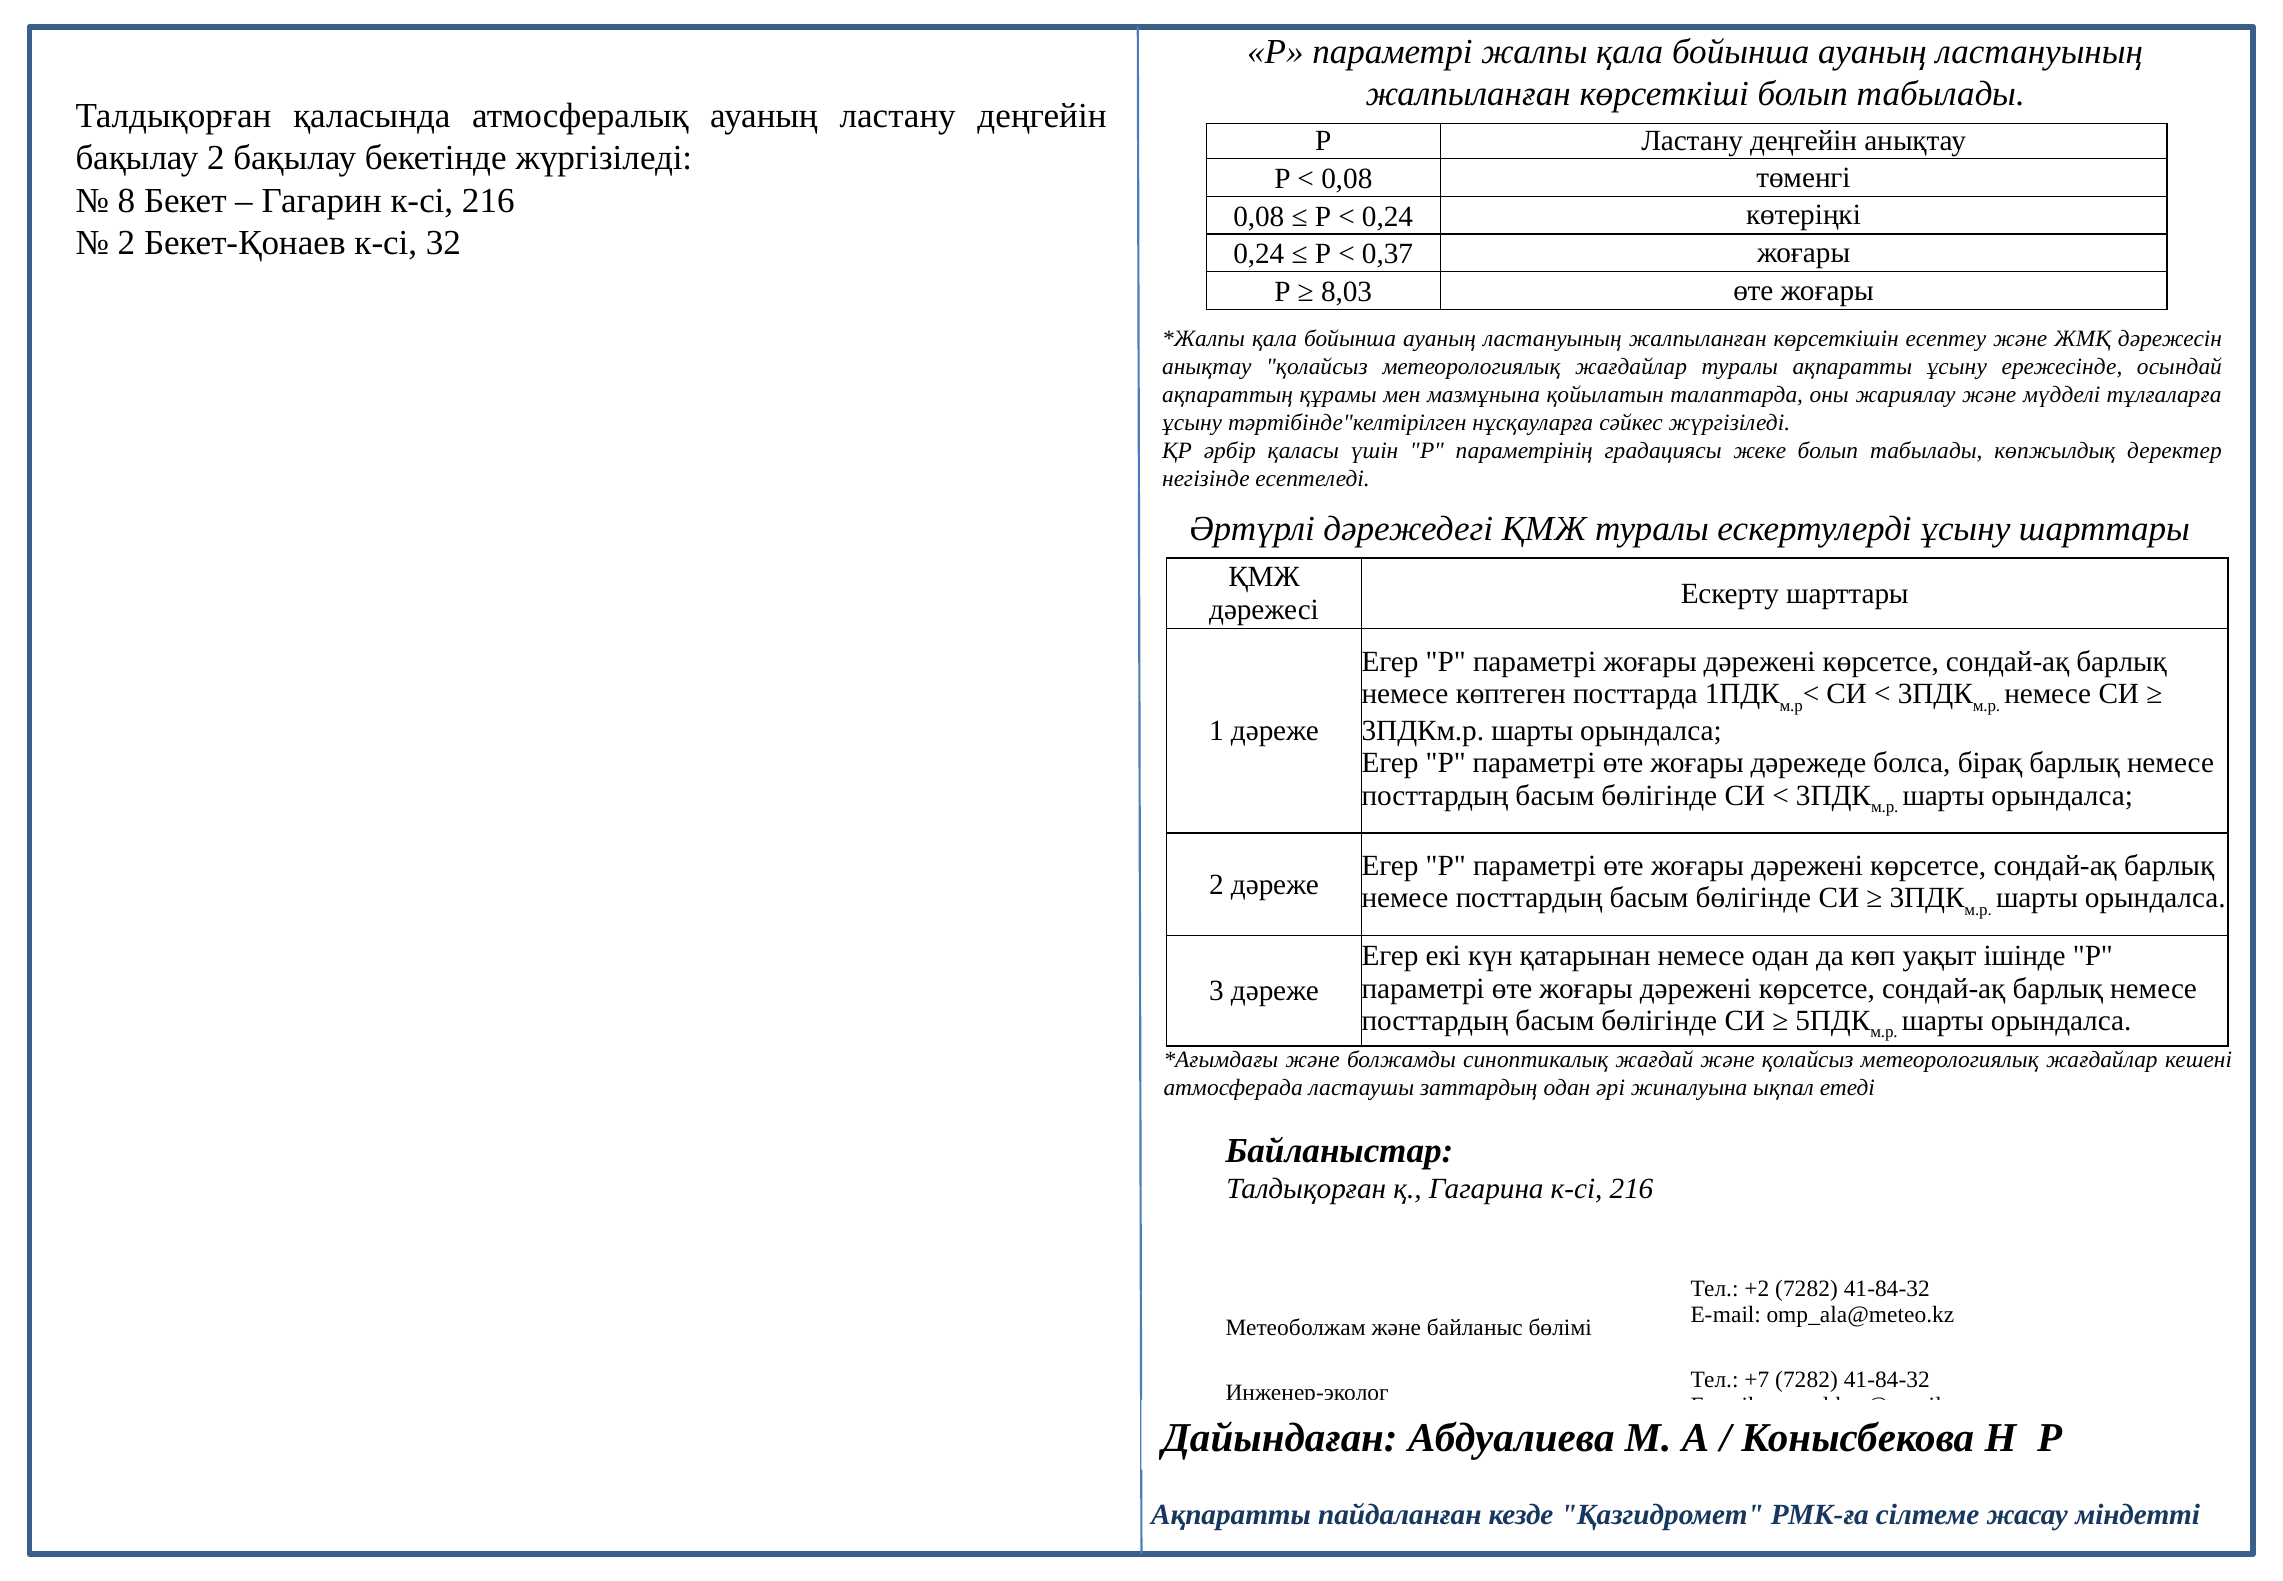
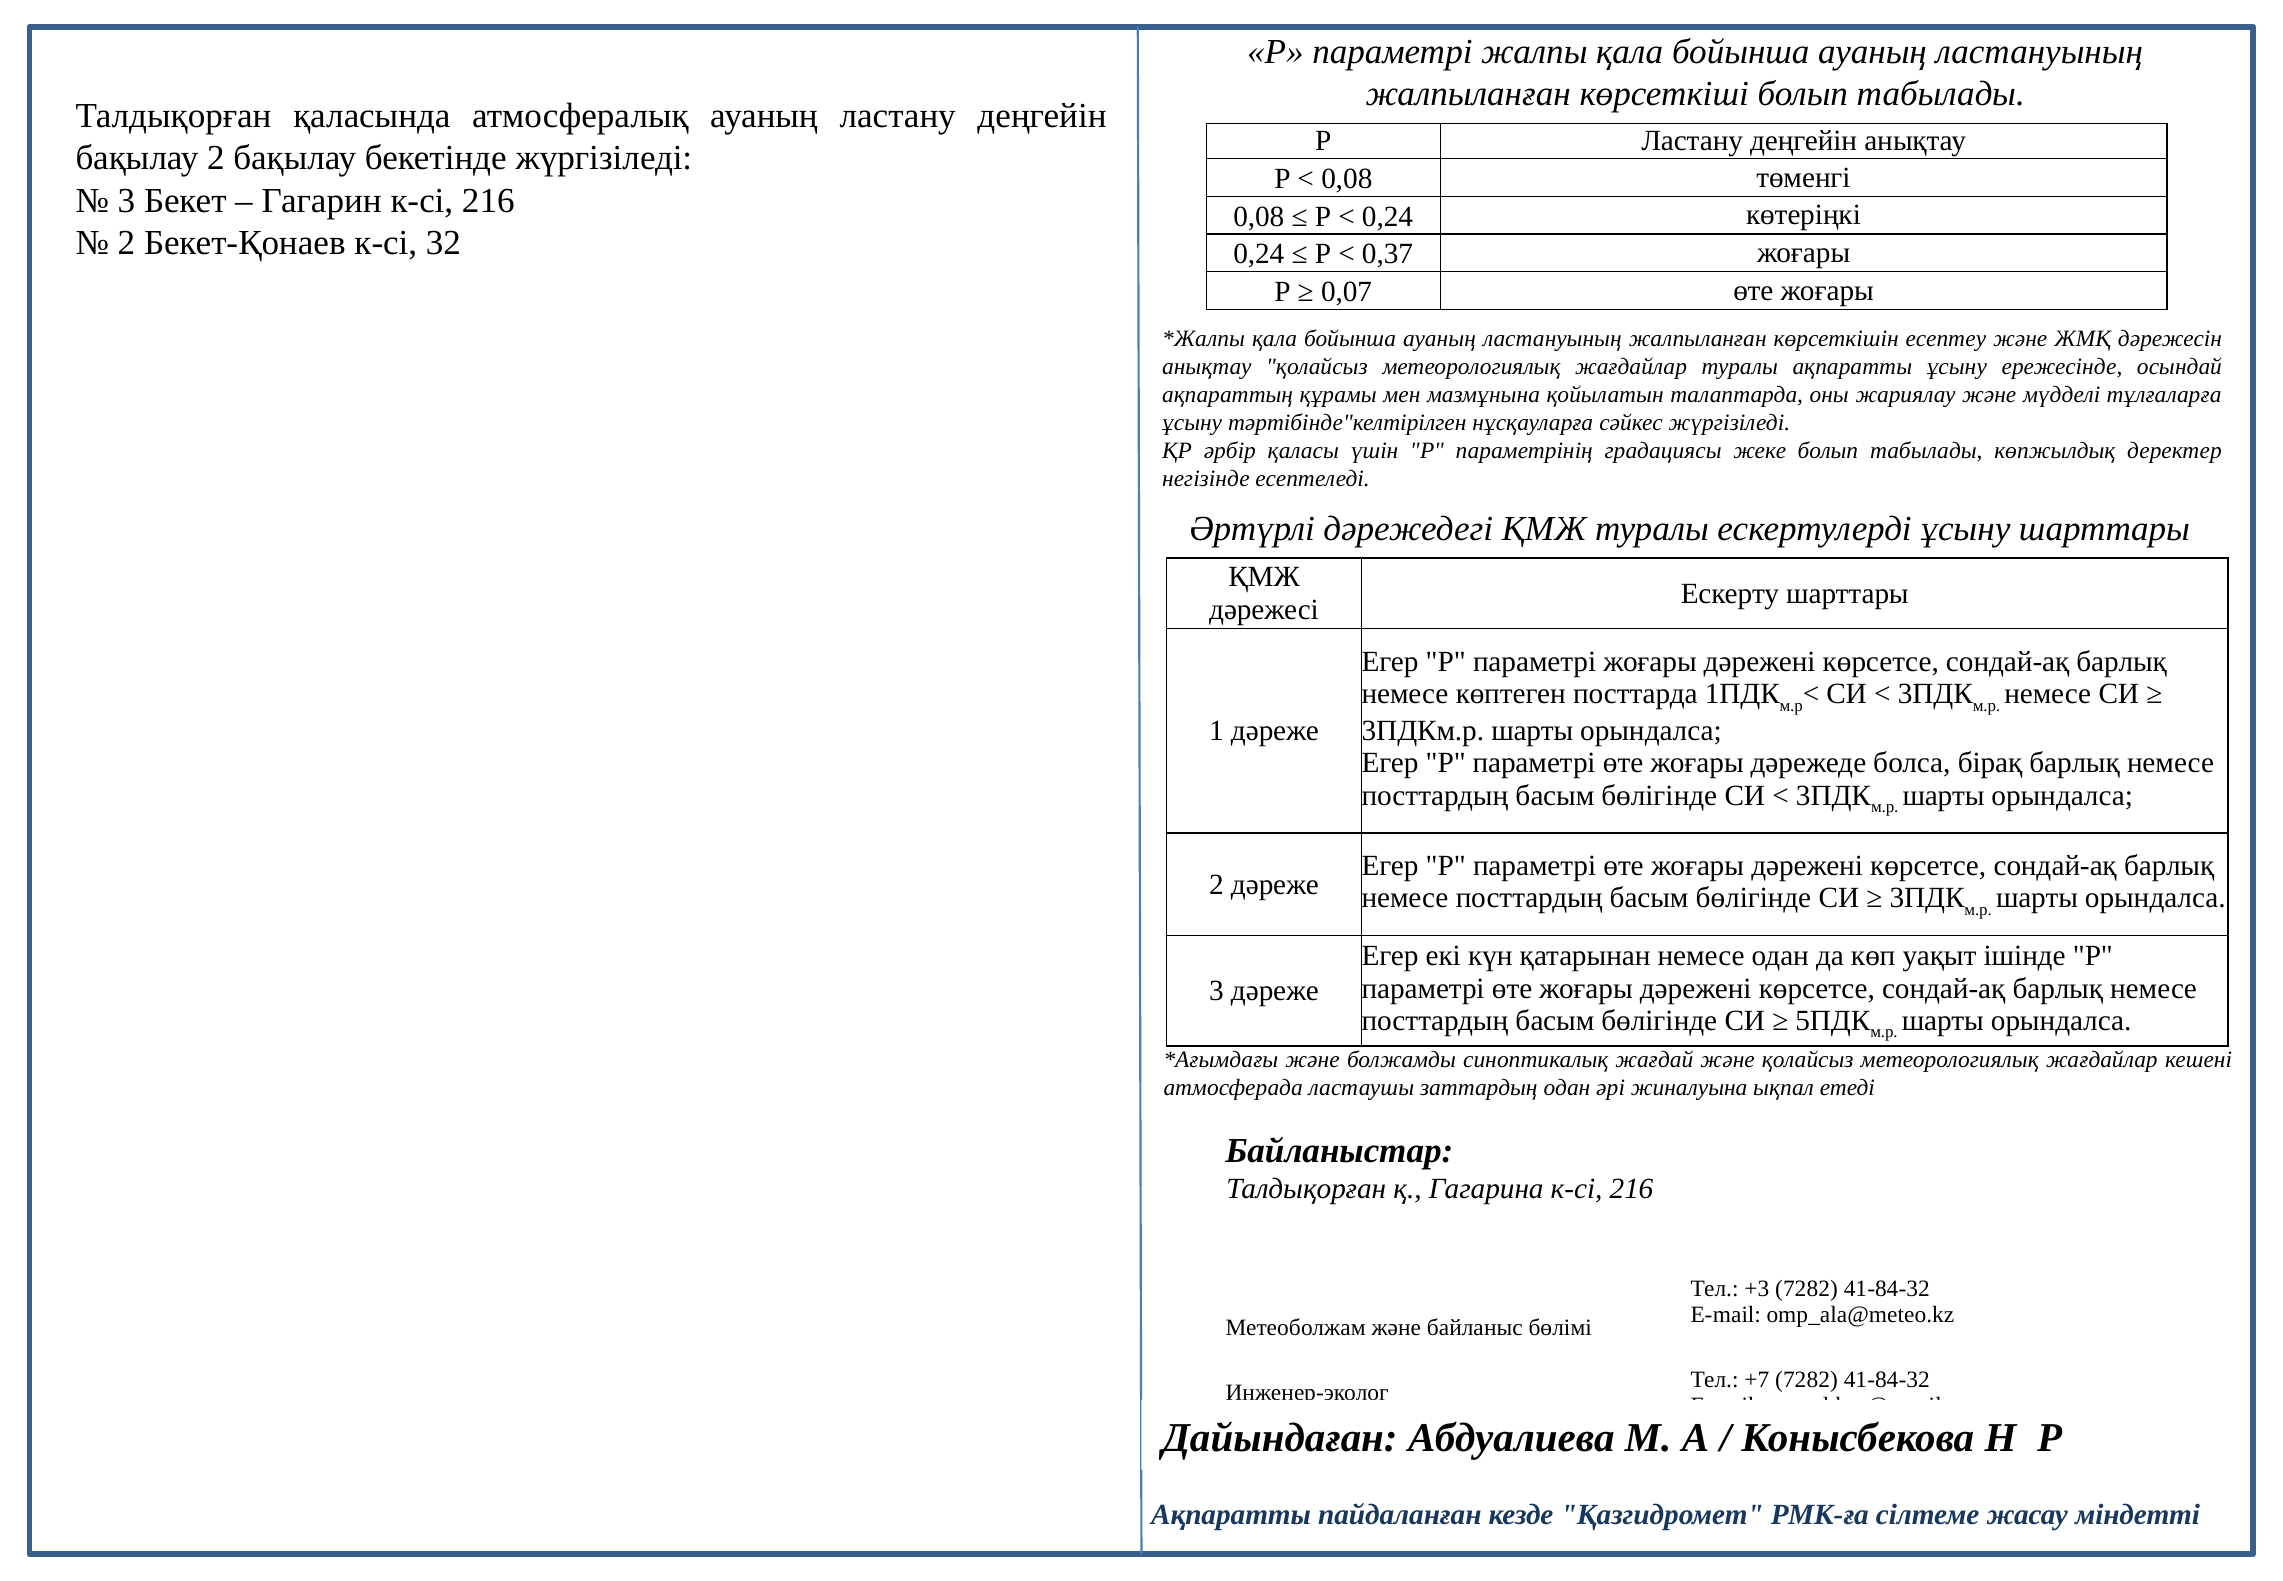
8 at (127, 200): 8 -> 3
8,03: 8,03 -> 0,07
+2: +2 -> +3
